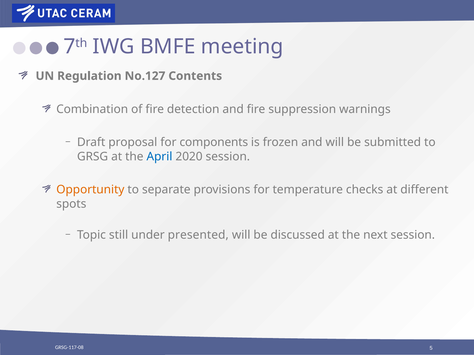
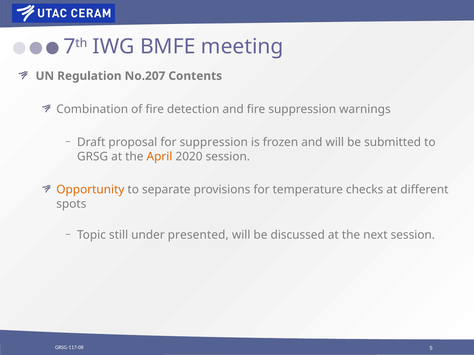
No.127: No.127 -> No.207
for components: components -> suppression
April colour: blue -> orange
